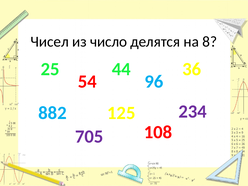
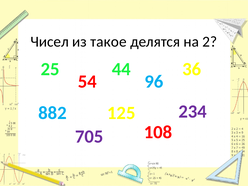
число: число -> такое
8: 8 -> 2
